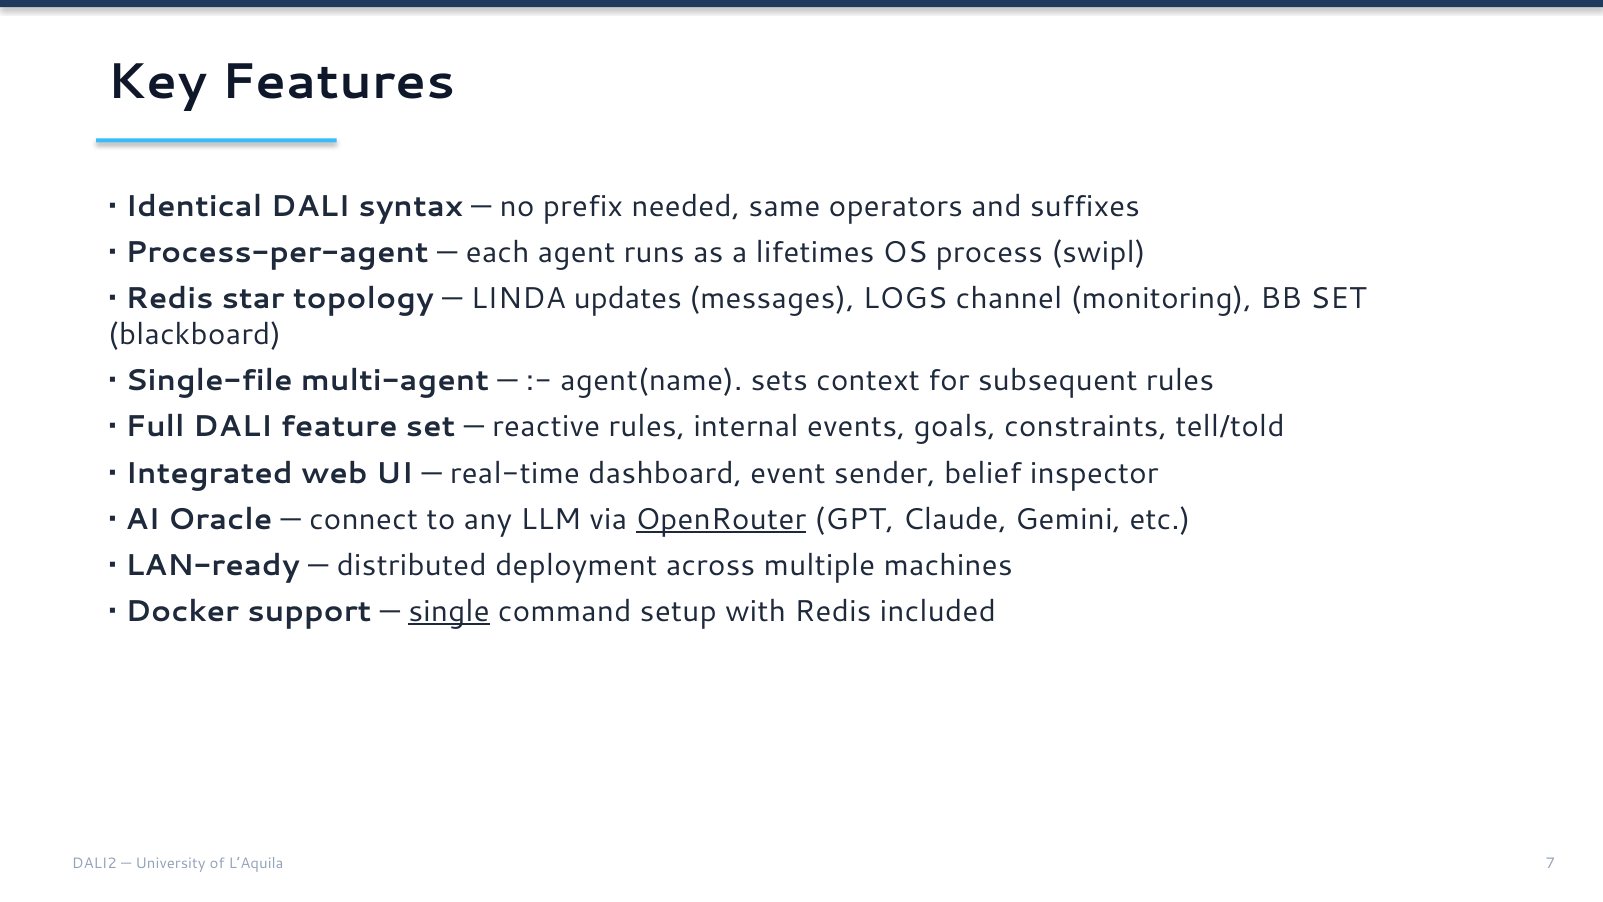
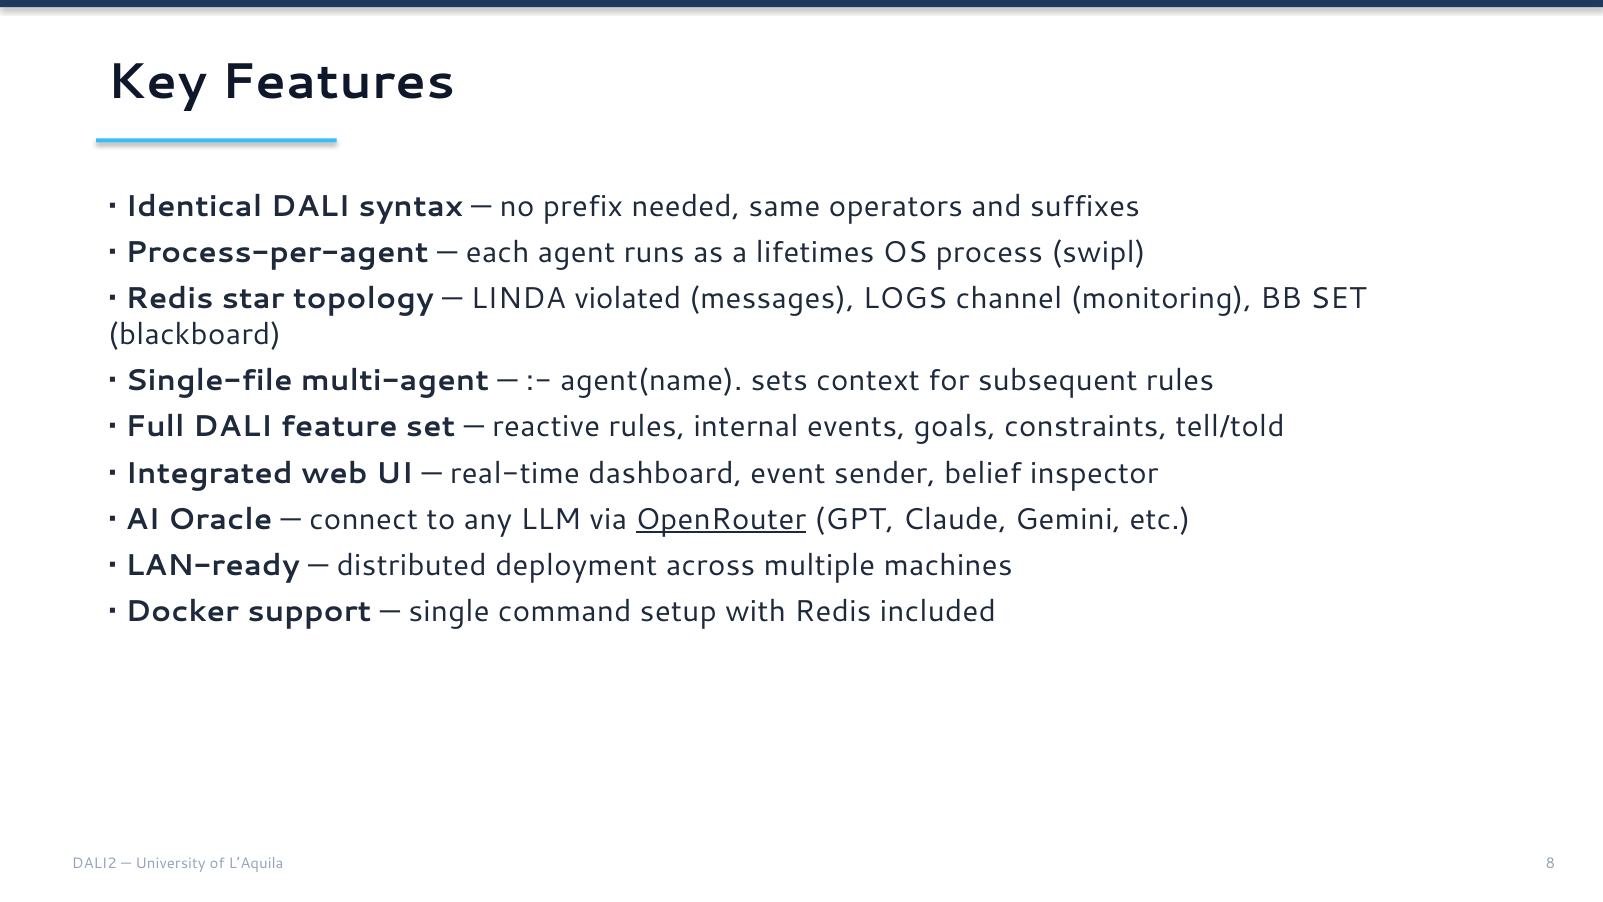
updates: updates -> violated
single underline: present -> none
7: 7 -> 8
